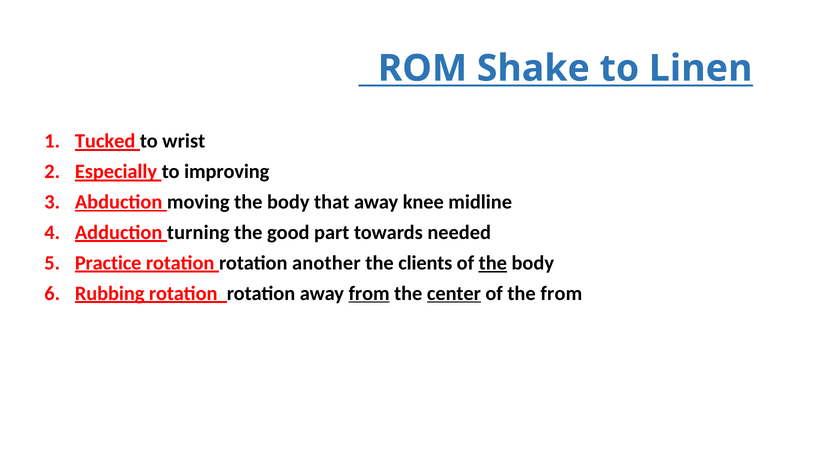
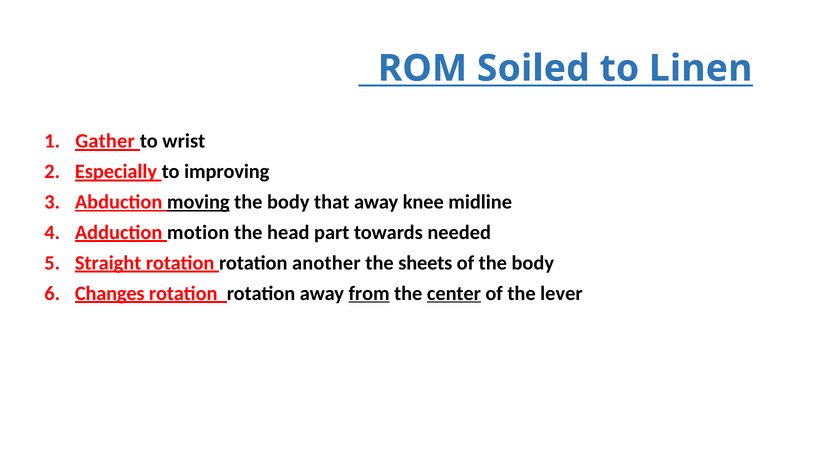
Shake: Shake -> Soiled
Tucked: Tucked -> Gather
moving underline: none -> present
turning: turning -> motion
good: good -> head
Practice: Practice -> Straight
clients: clients -> sheets
the at (493, 263) underline: present -> none
Rubbing: Rubbing -> Changes
the from: from -> lever
